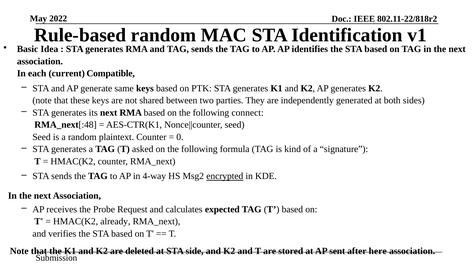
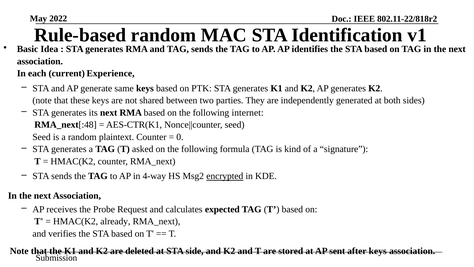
Compatible: Compatible -> Experience
connect: connect -> internet
after here: here -> keys
